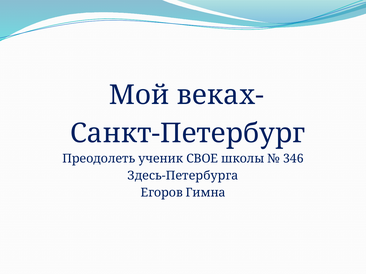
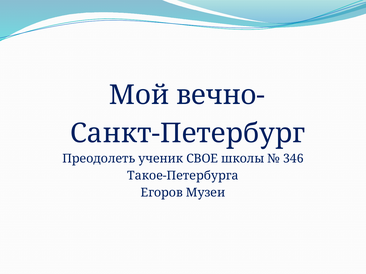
веках-: веках- -> вечно-
Здесь-Петербурга: Здесь-Петербурга -> Такое-Петербурга
Гимна: Гимна -> Музеи
